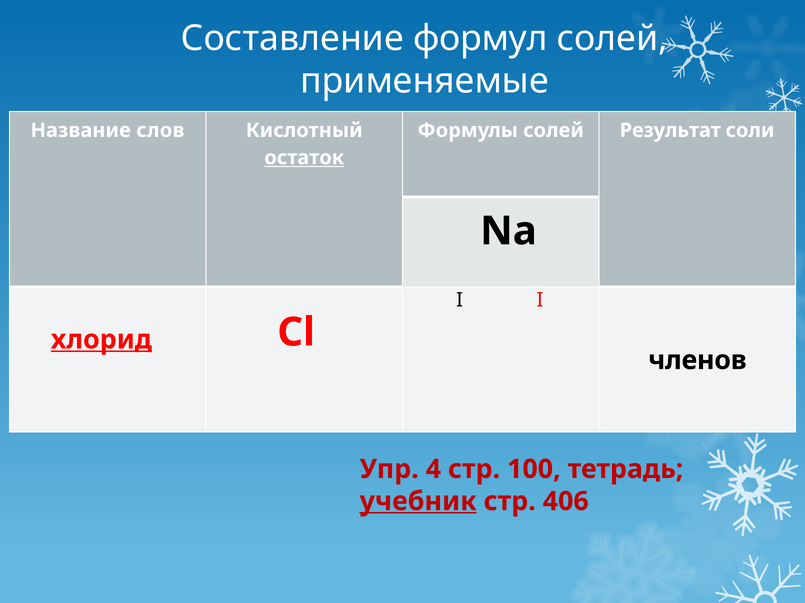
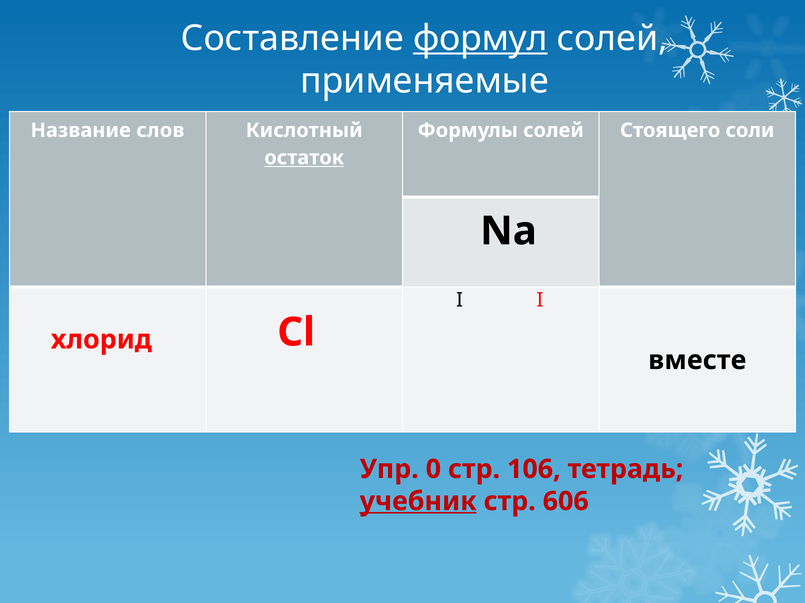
формул underline: none -> present
Результат: Результат -> Стоящего
хлорид underline: present -> none
членов: членов -> вместе
4: 4 -> 0
100: 100 -> 106
406: 406 -> 606
